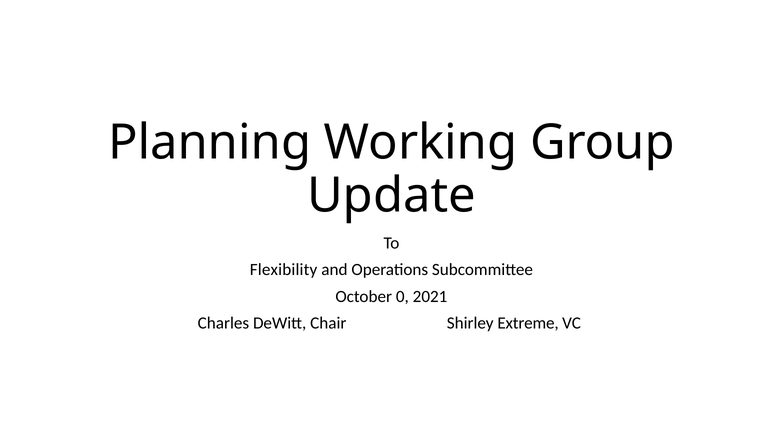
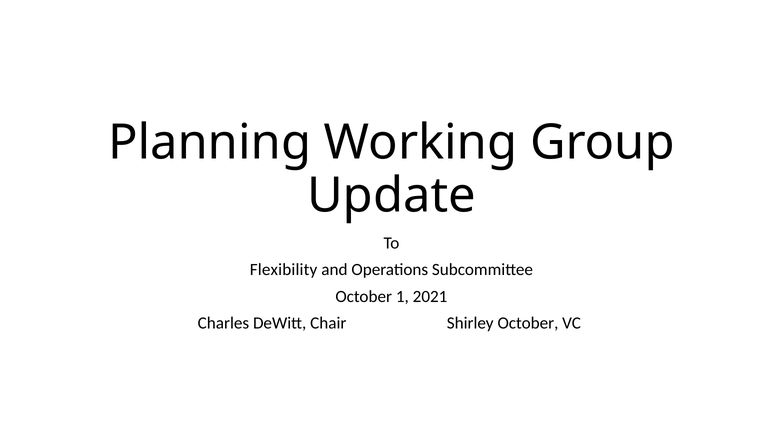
0: 0 -> 1
Shirley Extreme: Extreme -> October
